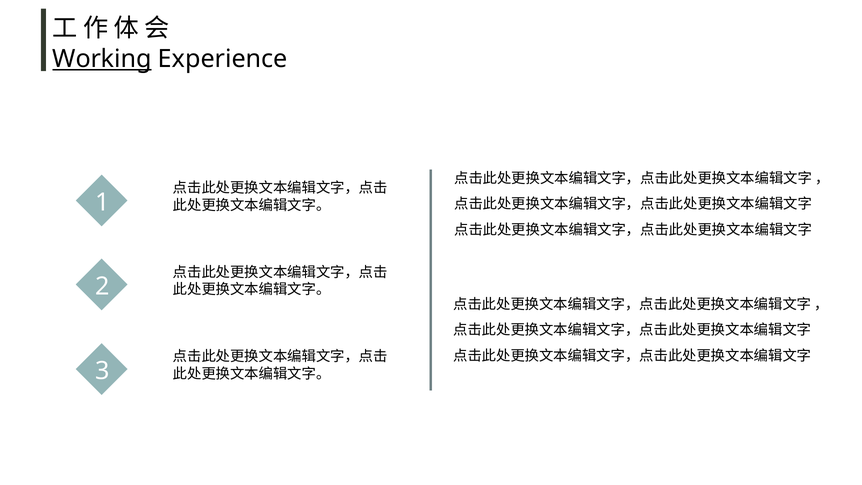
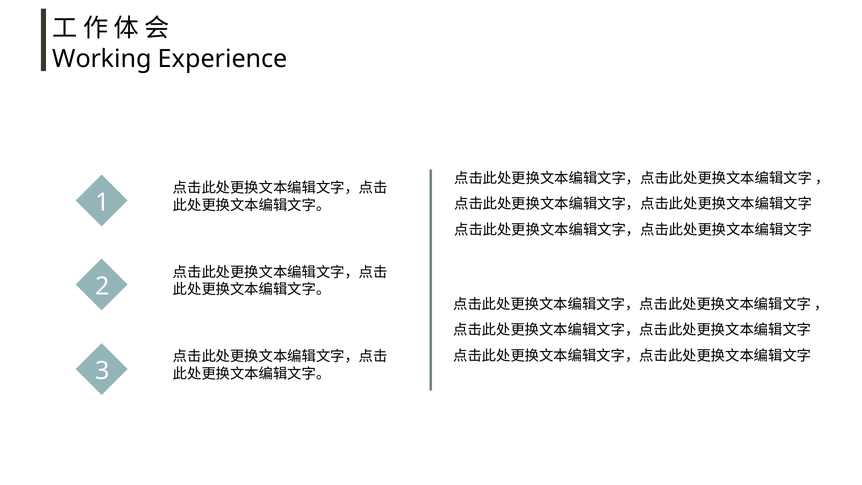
Working underline: present -> none
